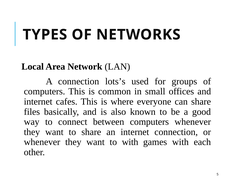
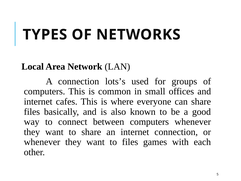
to with: with -> files
